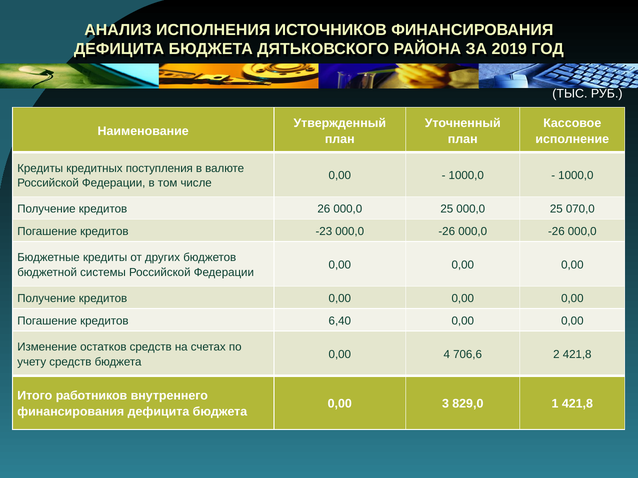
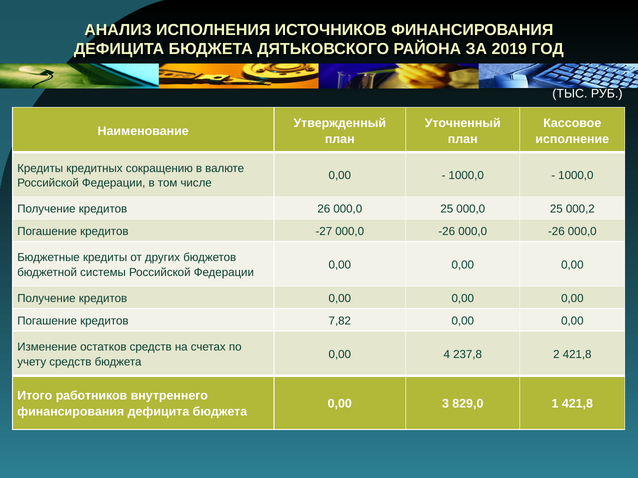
поступления: поступления -> сокращению
070,0: 070,0 -> 000,2
-23: -23 -> -27
6,40: 6,40 -> 7,82
706,6: 706,6 -> 237,8
